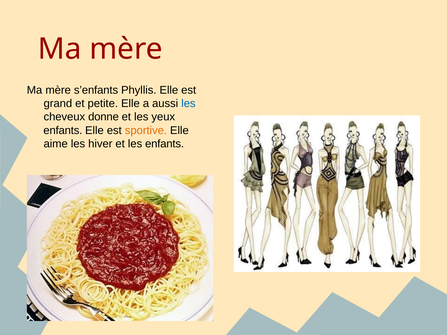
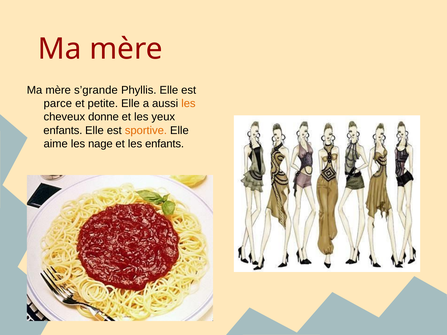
s’enfants: s’enfants -> s’grande
grand: grand -> parce
les at (188, 104) colour: blue -> orange
hiver: hiver -> nage
